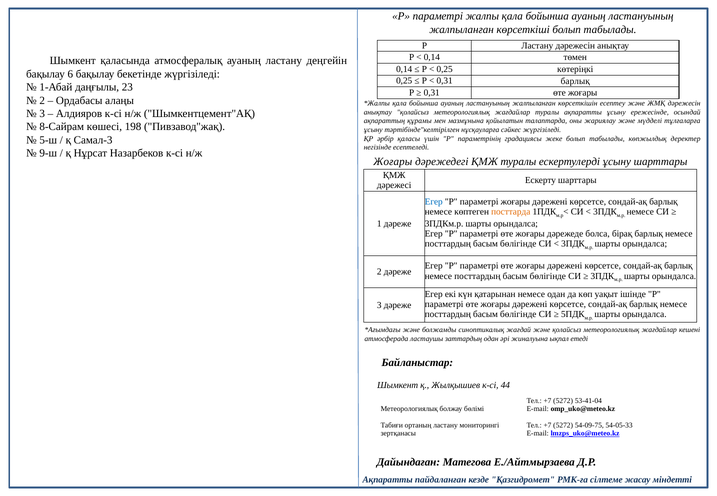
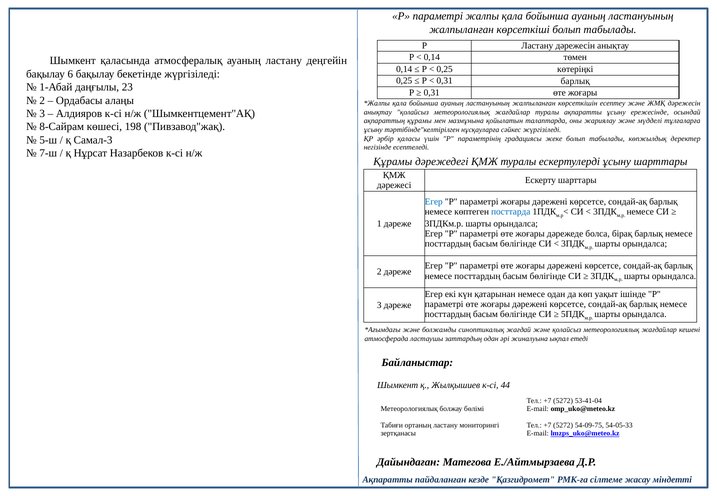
9-ш: 9-ш -> 7-ш
Жоғары at (393, 162): Жоғары -> Құрамы
посттарда colour: orange -> blue
